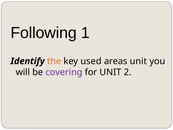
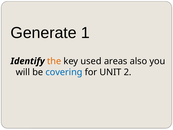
Following: Following -> Generate
areas unit: unit -> also
covering colour: purple -> blue
